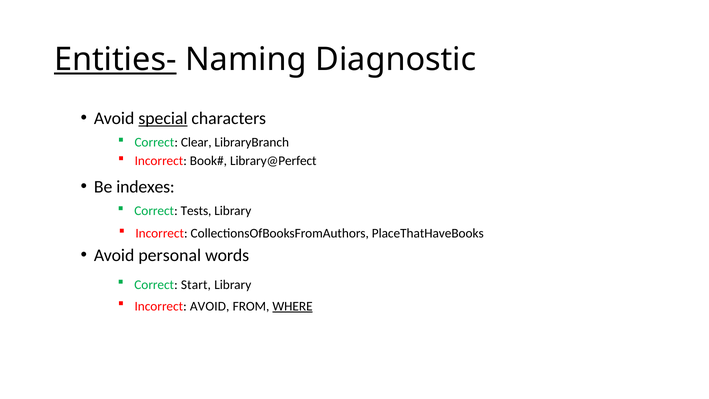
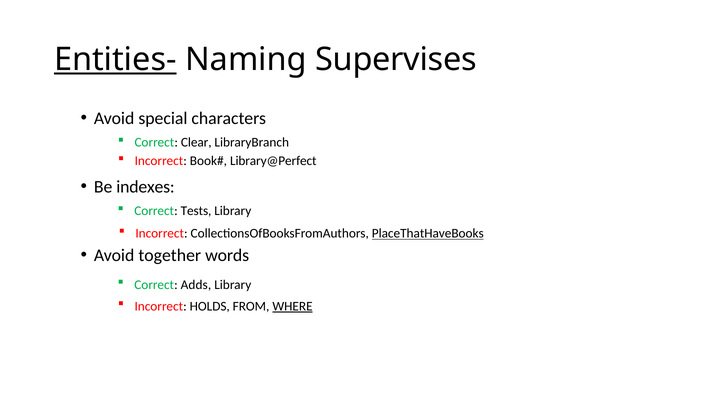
Diagnostic: Diagnostic -> Supervises
special underline: present -> none
PlaceThatHaveBooks underline: none -> present
personal: personal -> together
Start: Start -> Adds
Incorrect AVOID: AVOID -> HOLDS
